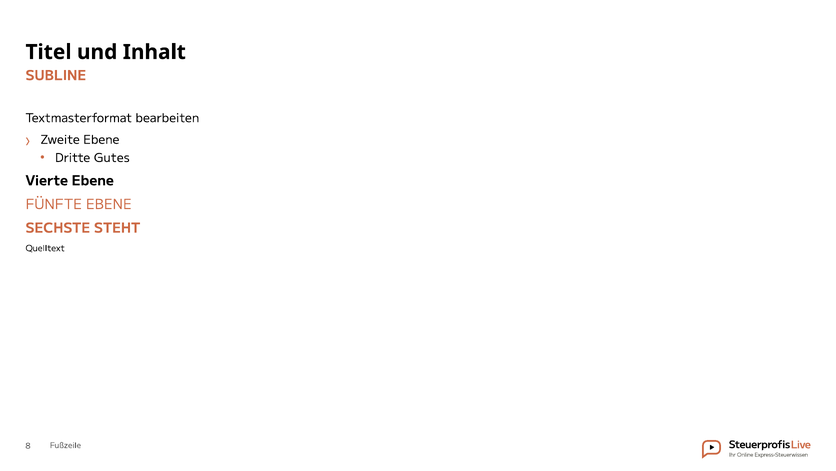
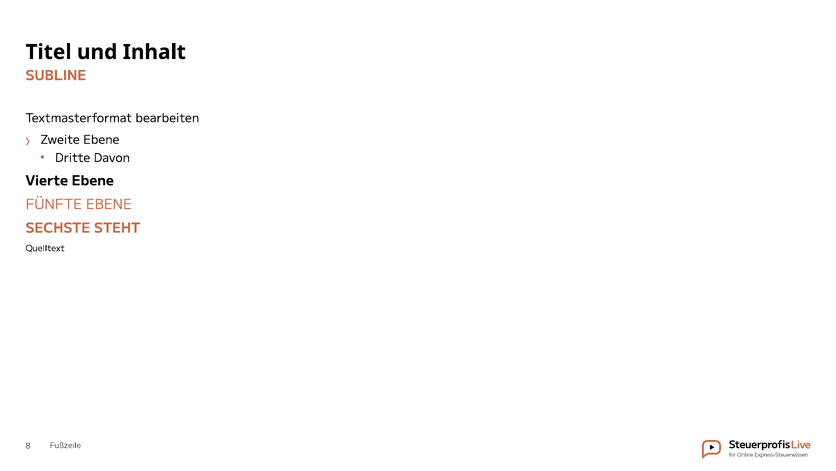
Gutes: Gutes -> Davon
